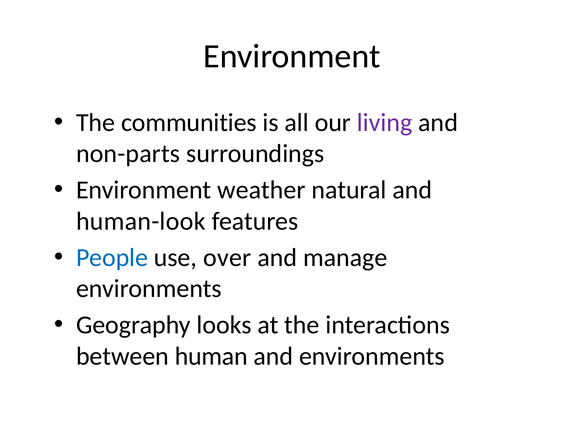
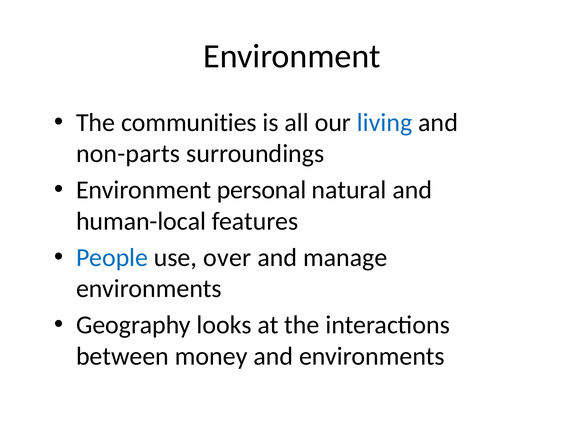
living colour: purple -> blue
weather: weather -> personal
human-look: human-look -> human-local
human: human -> money
